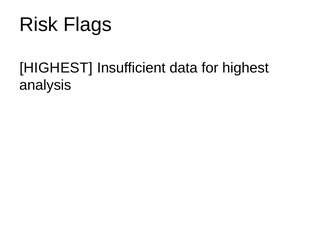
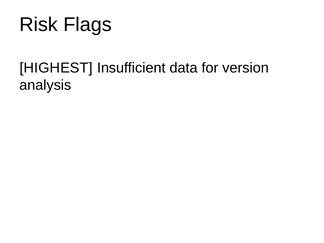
for highest: highest -> version
